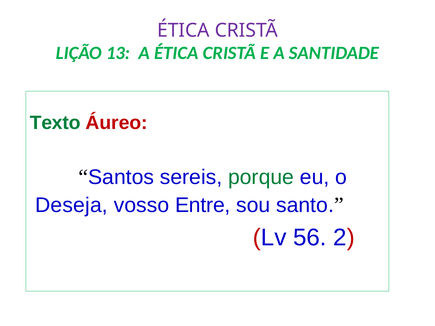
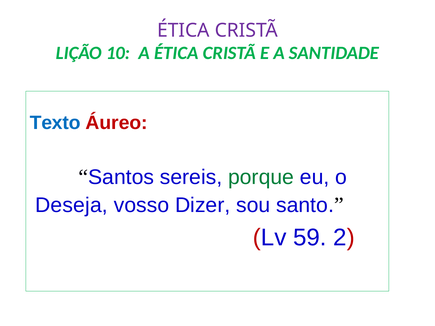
13: 13 -> 10
Texto colour: green -> blue
Entre: Entre -> Dizer
56: 56 -> 59
